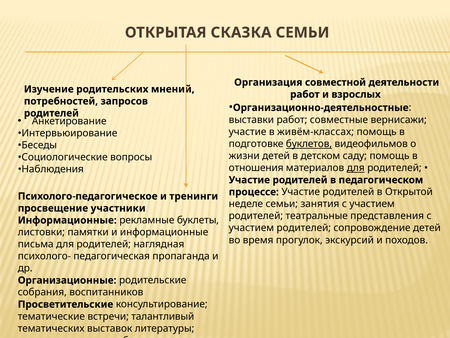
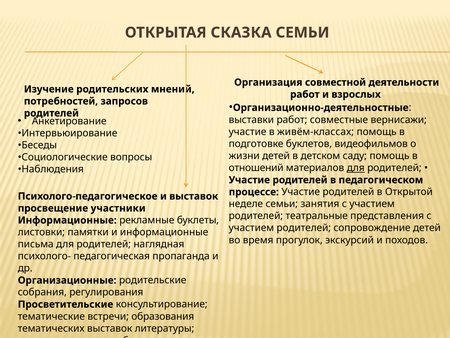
буклетов underline: present -> none
отношения: отношения -> отношений
и тренинги: тренинги -> выставок
воспитанников: воспитанников -> регулирования
талантливый: талантливый -> образования
